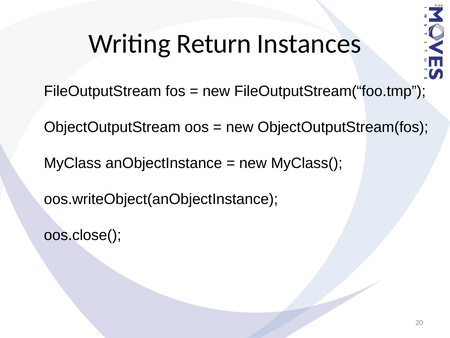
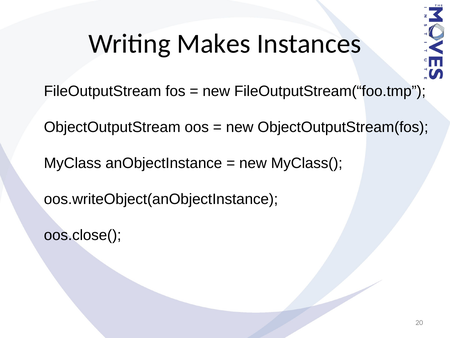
Return: Return -> Makes
